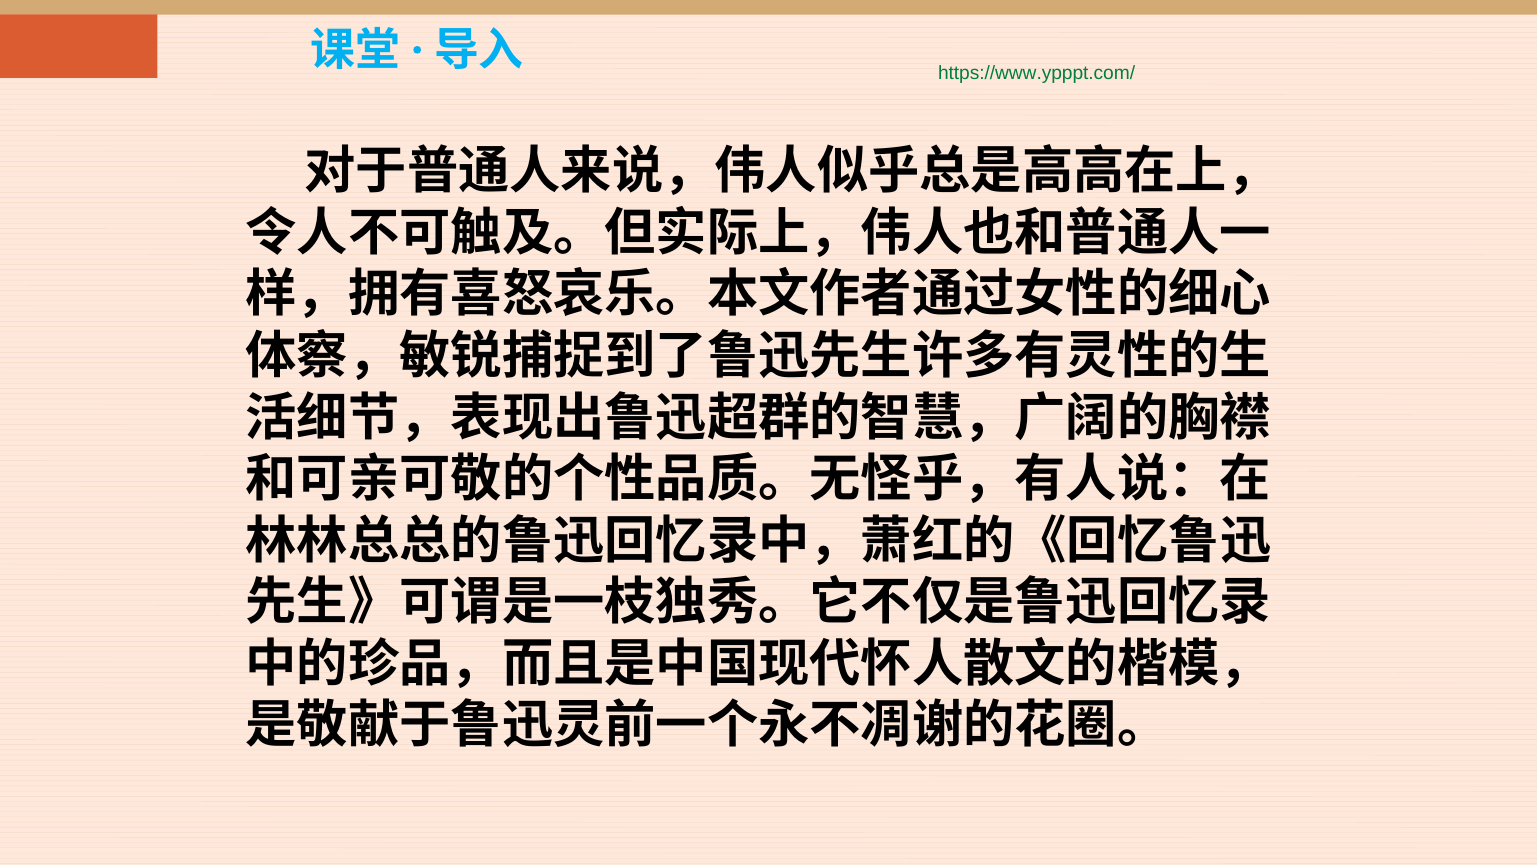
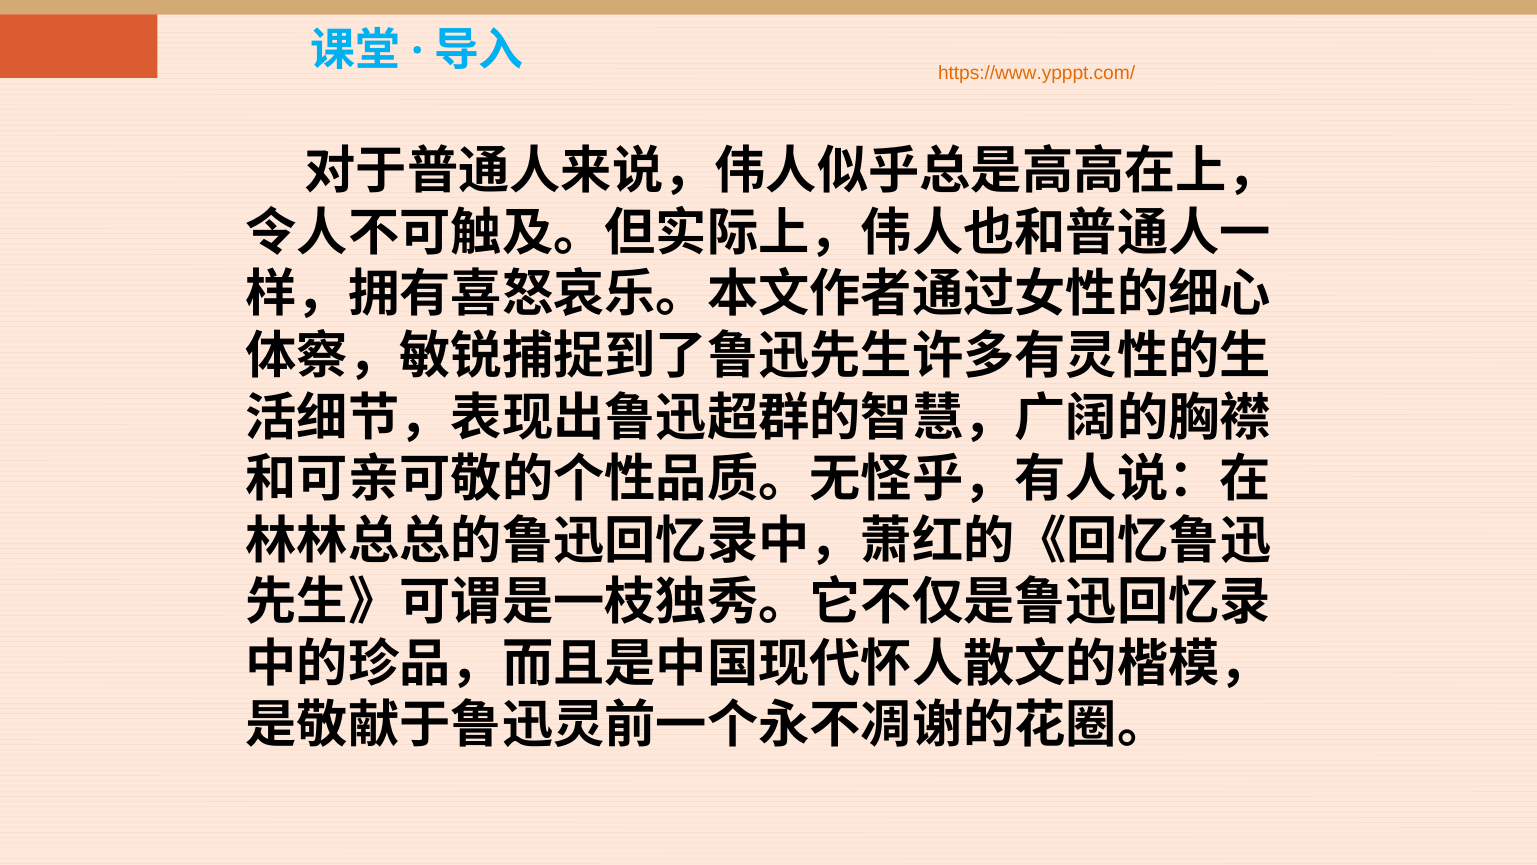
https://www.ypppt.com/ colour: green -> orange
